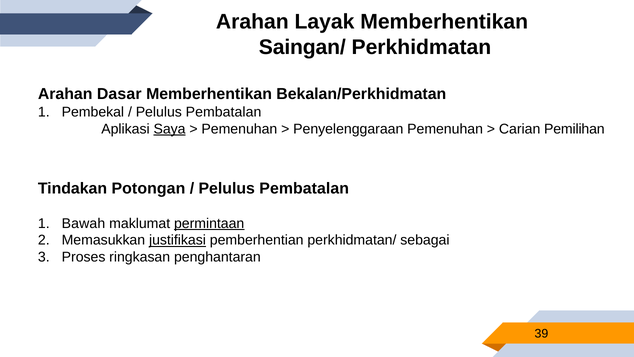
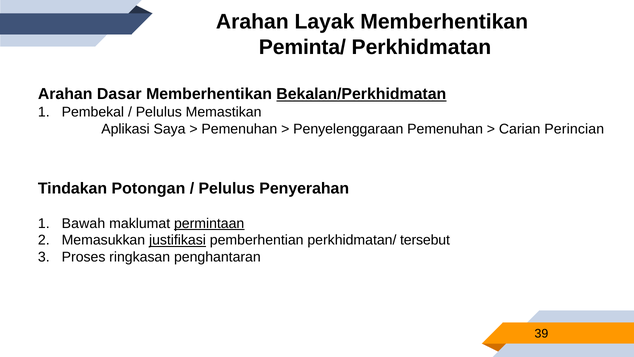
Saingan/: Saingan/ -> Peminta/
Bekalan/Perkhidmatan underline: none -> present
Pembatalan at (224, 112): Pembatalan -> Memastikan
Saya underline: present -> none
Pemilihan: Pemilihan -> Perincian
Pembatalan at (304, 188): Pembatalan -> Penyerahan
sebagai: sebagai -> tersebut
